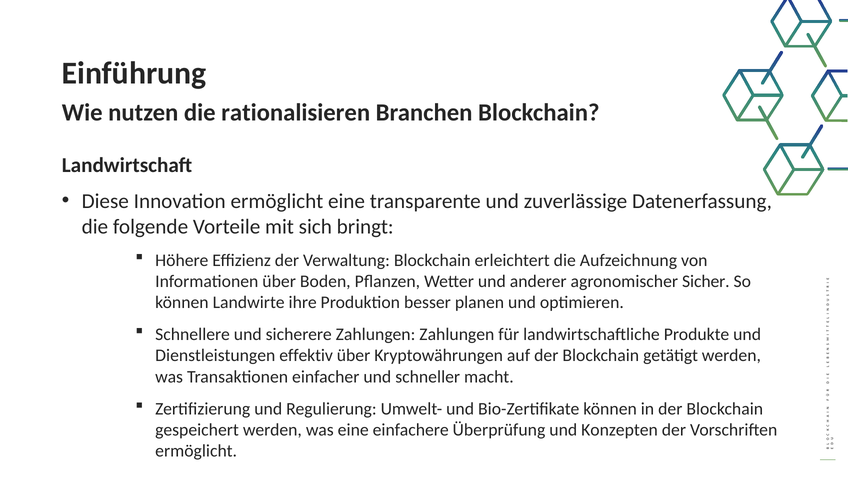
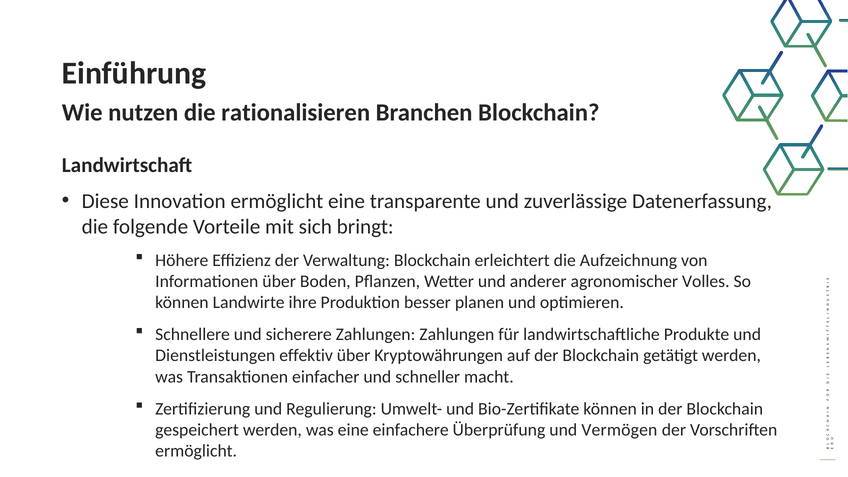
Sicher: Sicher -> Volles
Konzepten: Konzepten -> Vermögen
